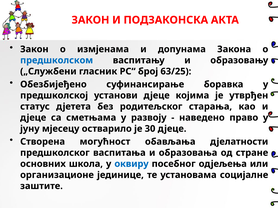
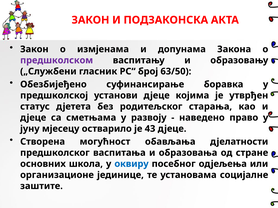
предшколском colour: blue -> purple
63/25: 63/25 -> 63/50
30: 30 -> 43
